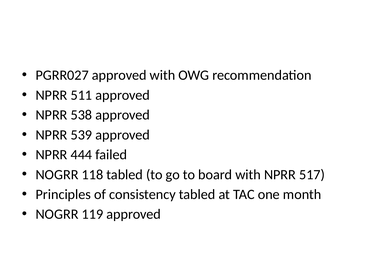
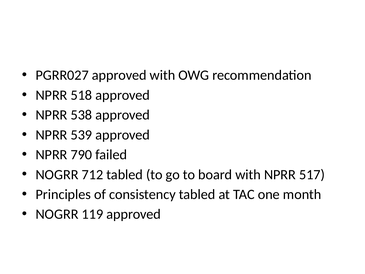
511: 511 -> 518
444: 444 -> 790
118: 118 -> 712
